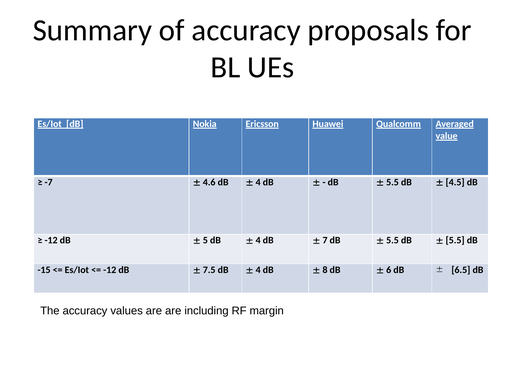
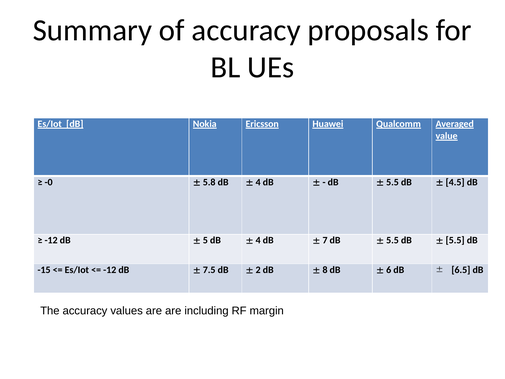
-7: -7 -> -0
4.6: 4.6 -> 5.8
4 at (258, 270): 4 -> 2
